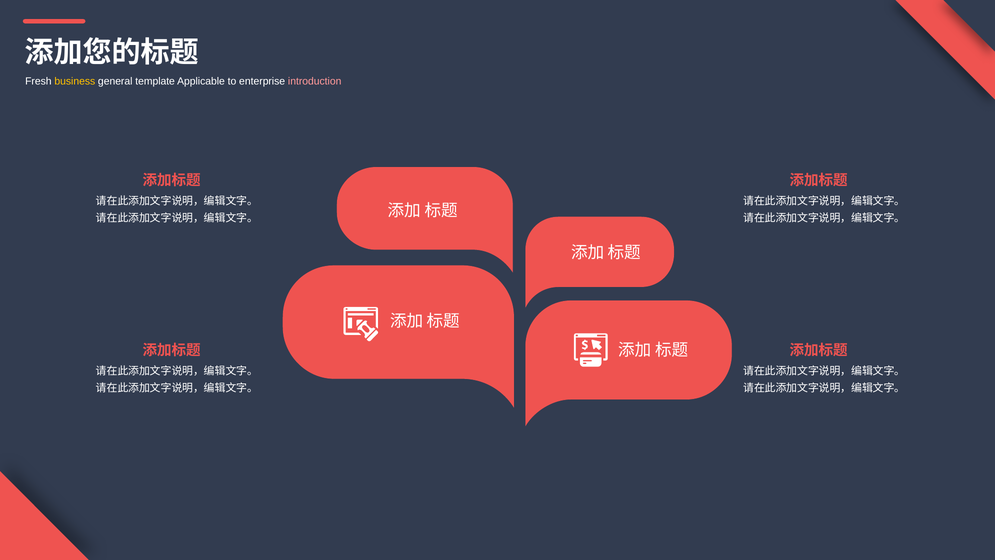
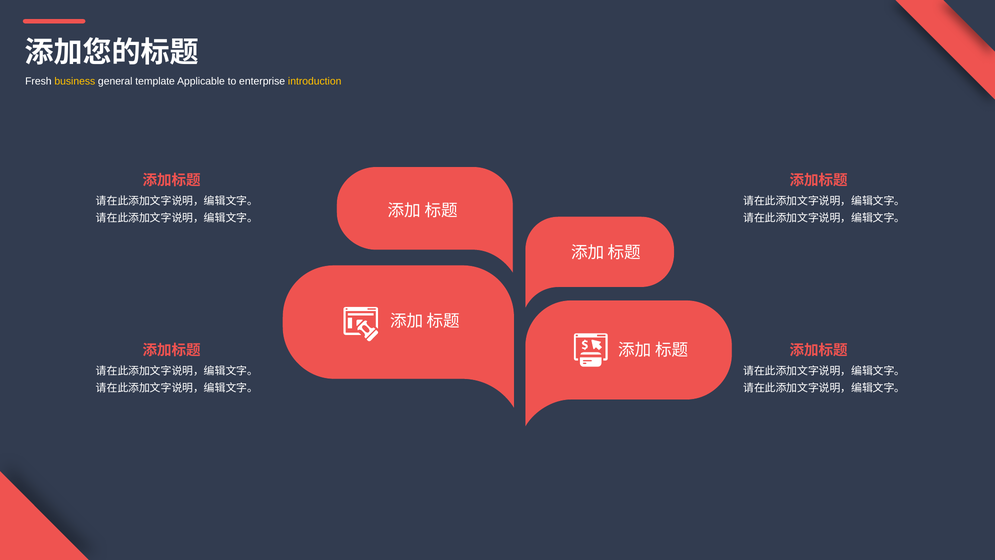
introduction colour: pink -> yellow
